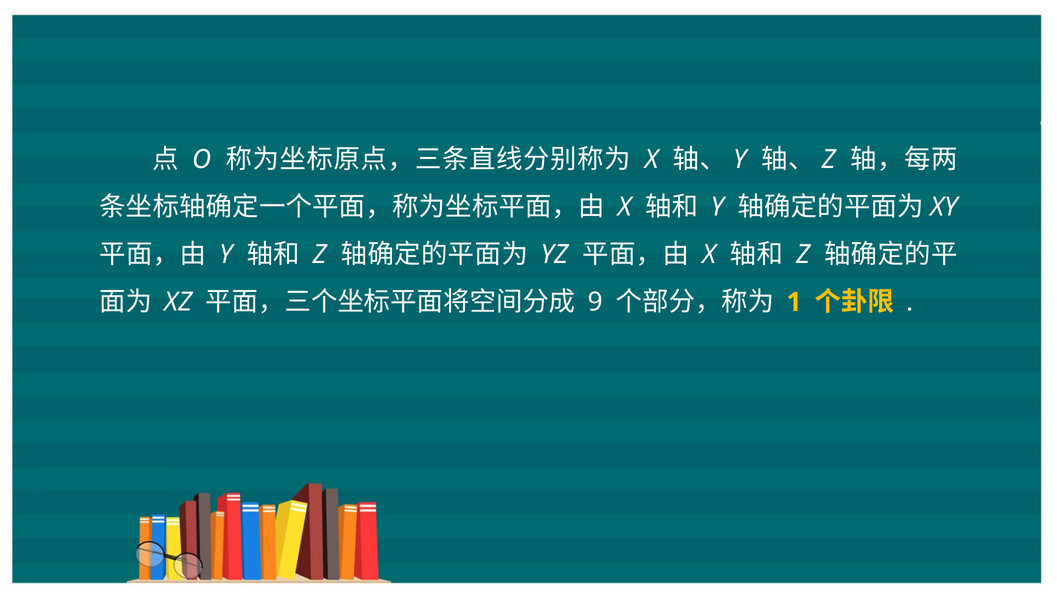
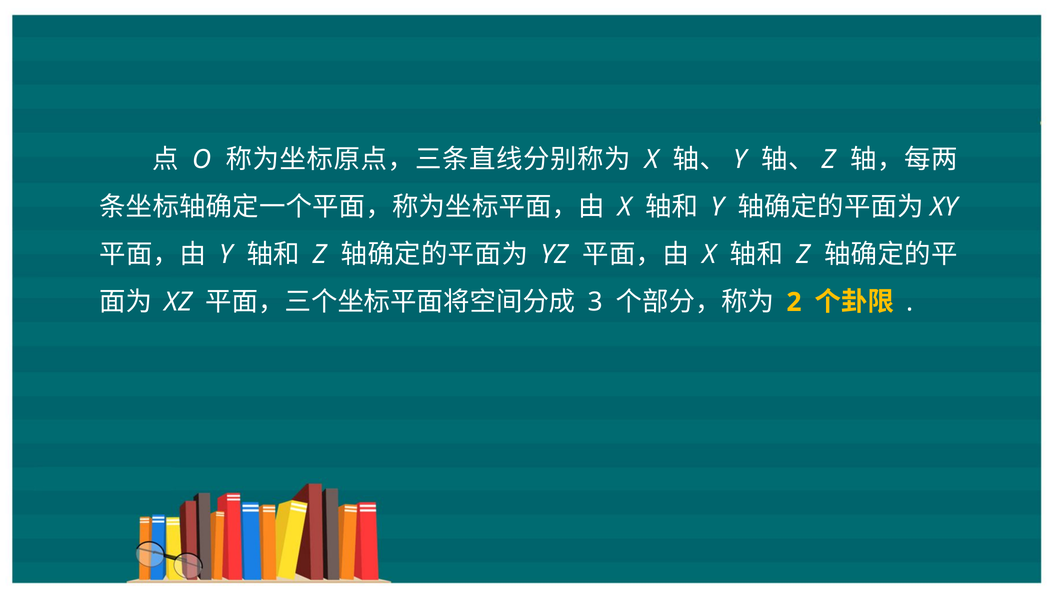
9: 9 -> 3
1: 1 -> 2
